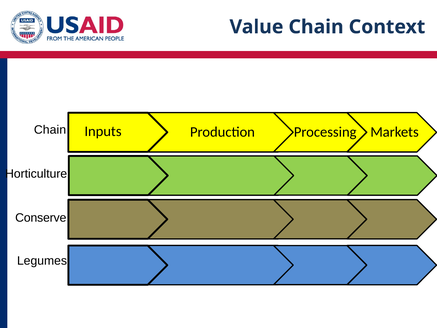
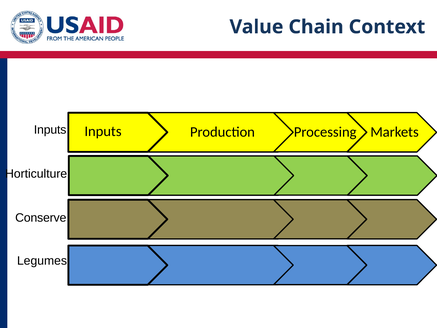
Chain at (50, 130): Chain -> Inputs
